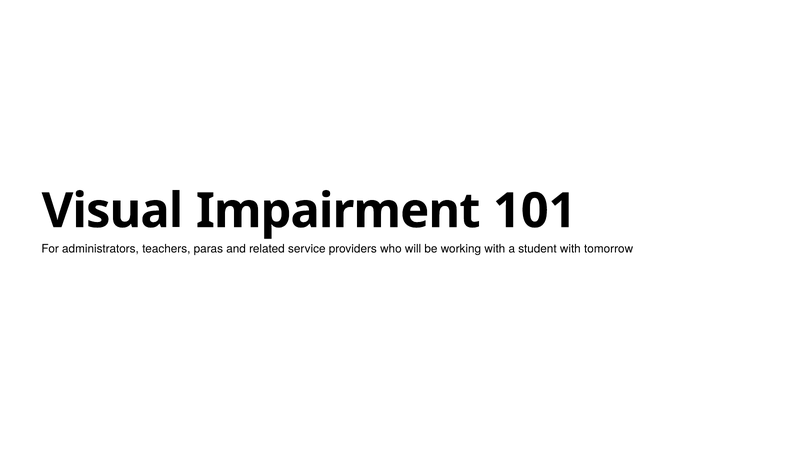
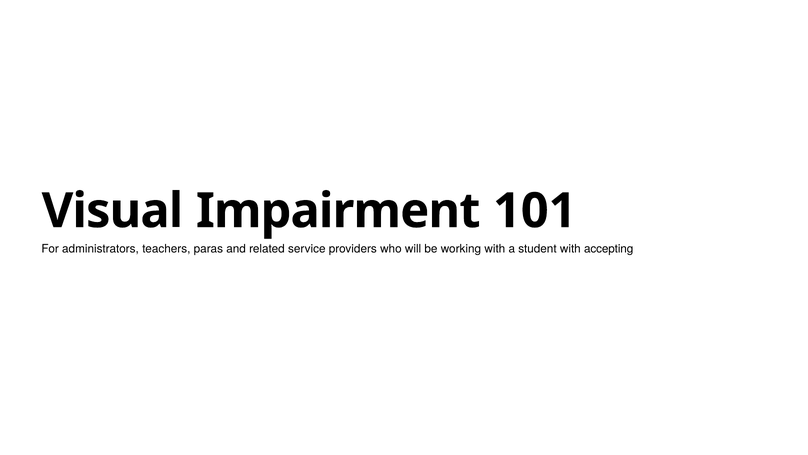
tomorrow: tomorrow -> accepting
